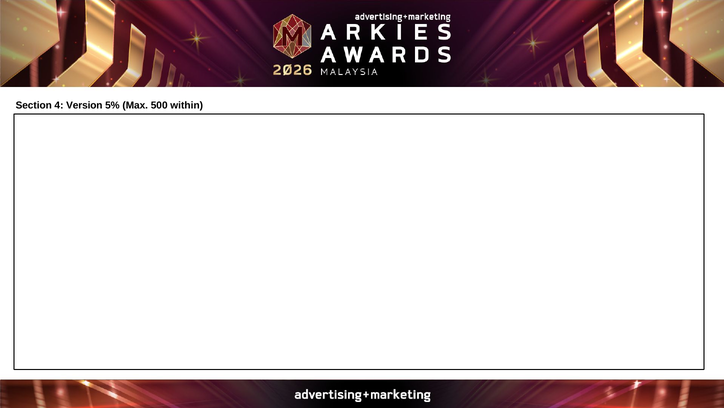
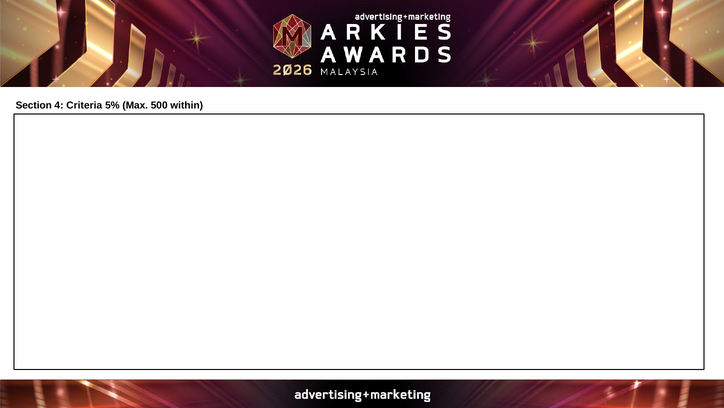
Version: Version -> Criteria
